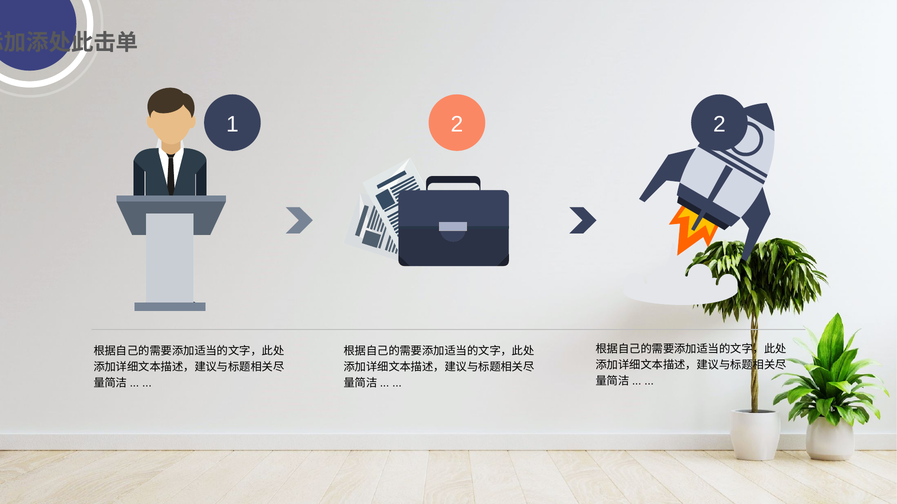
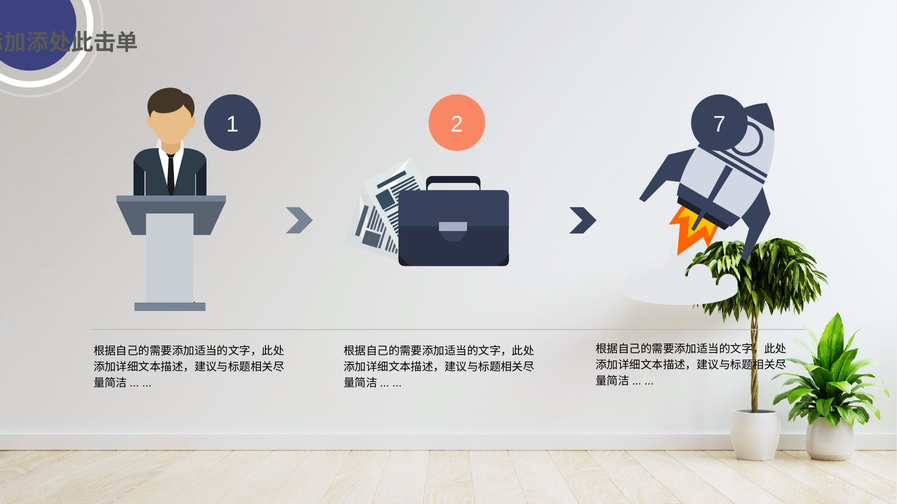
2 2: 2 -> 7
